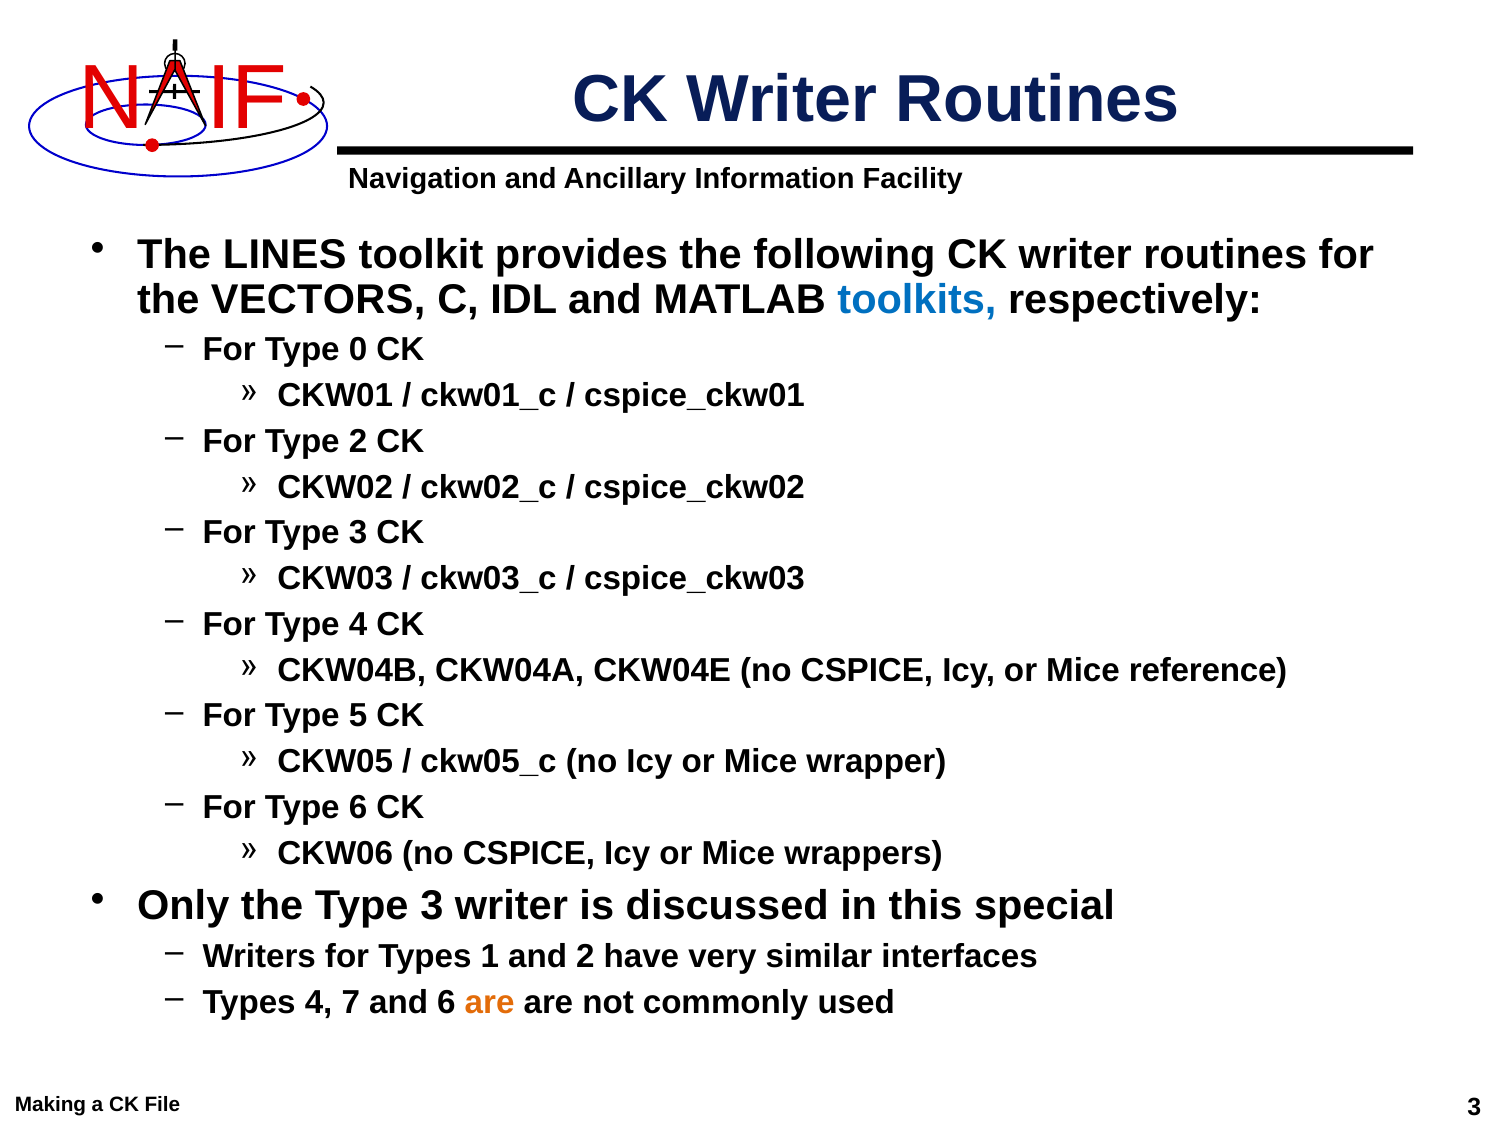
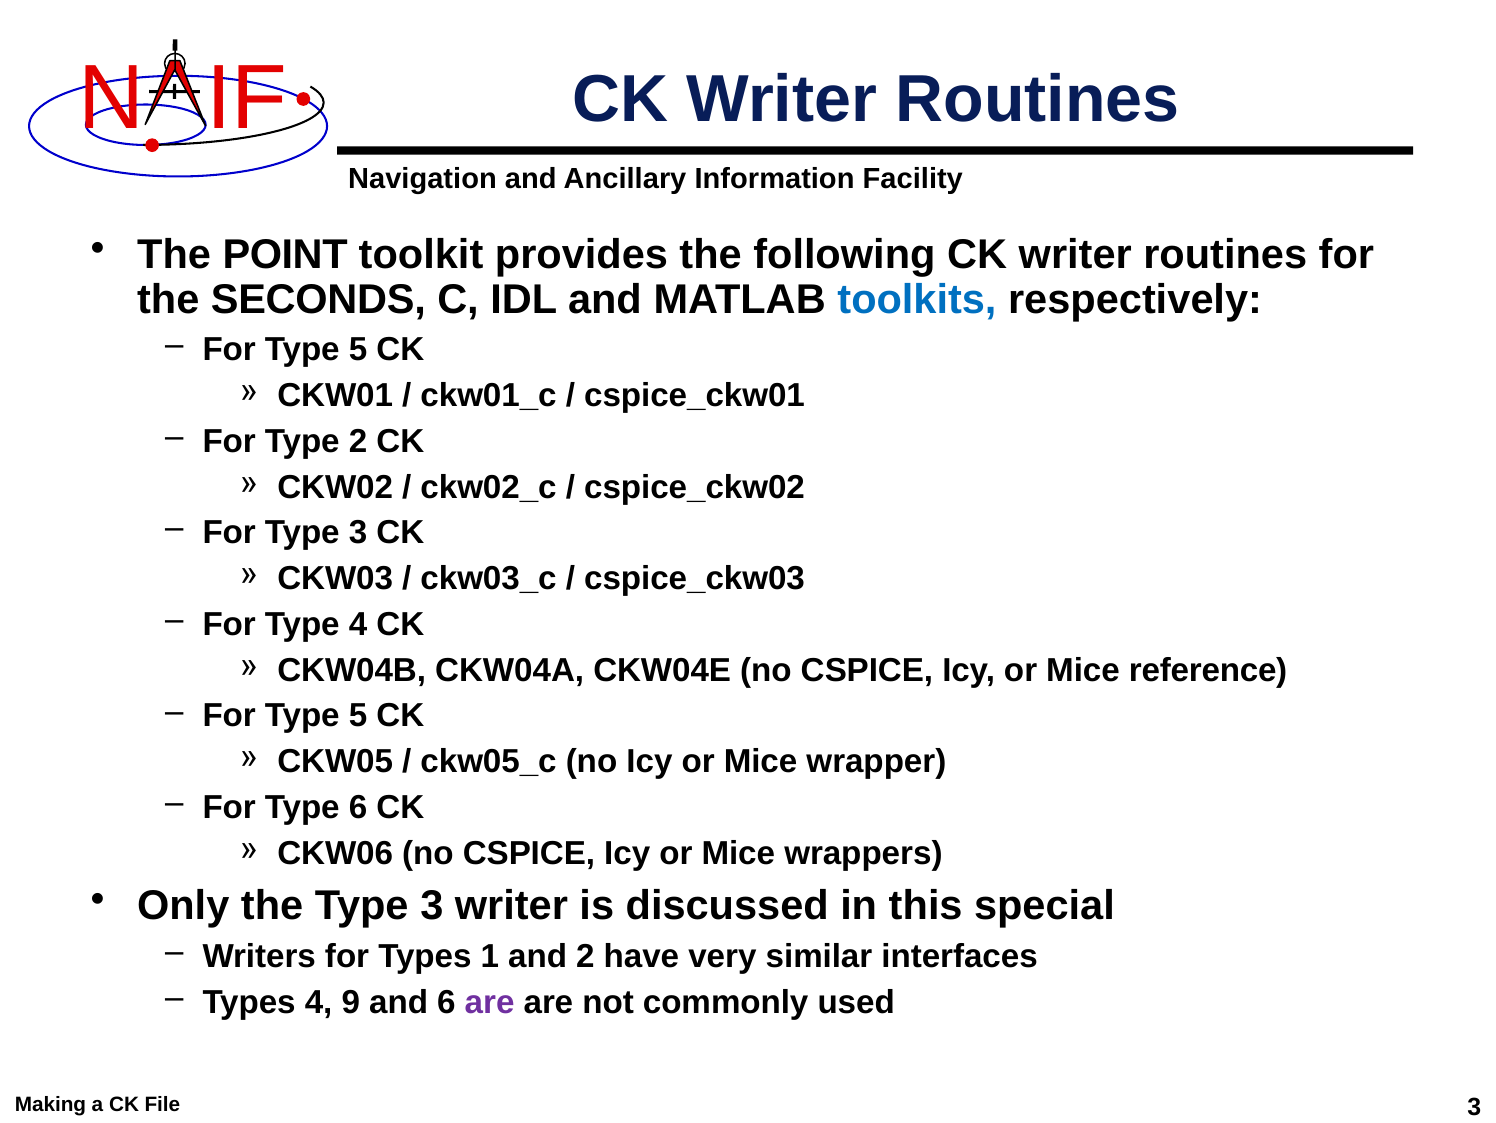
LINES: LINES -> POINT
VECTORS: VECTORS -> SECONDS
0 at (358, 350): 0 -> 5
7: 7 -> 9
are at (490, 1002) colour: orange -> purple
